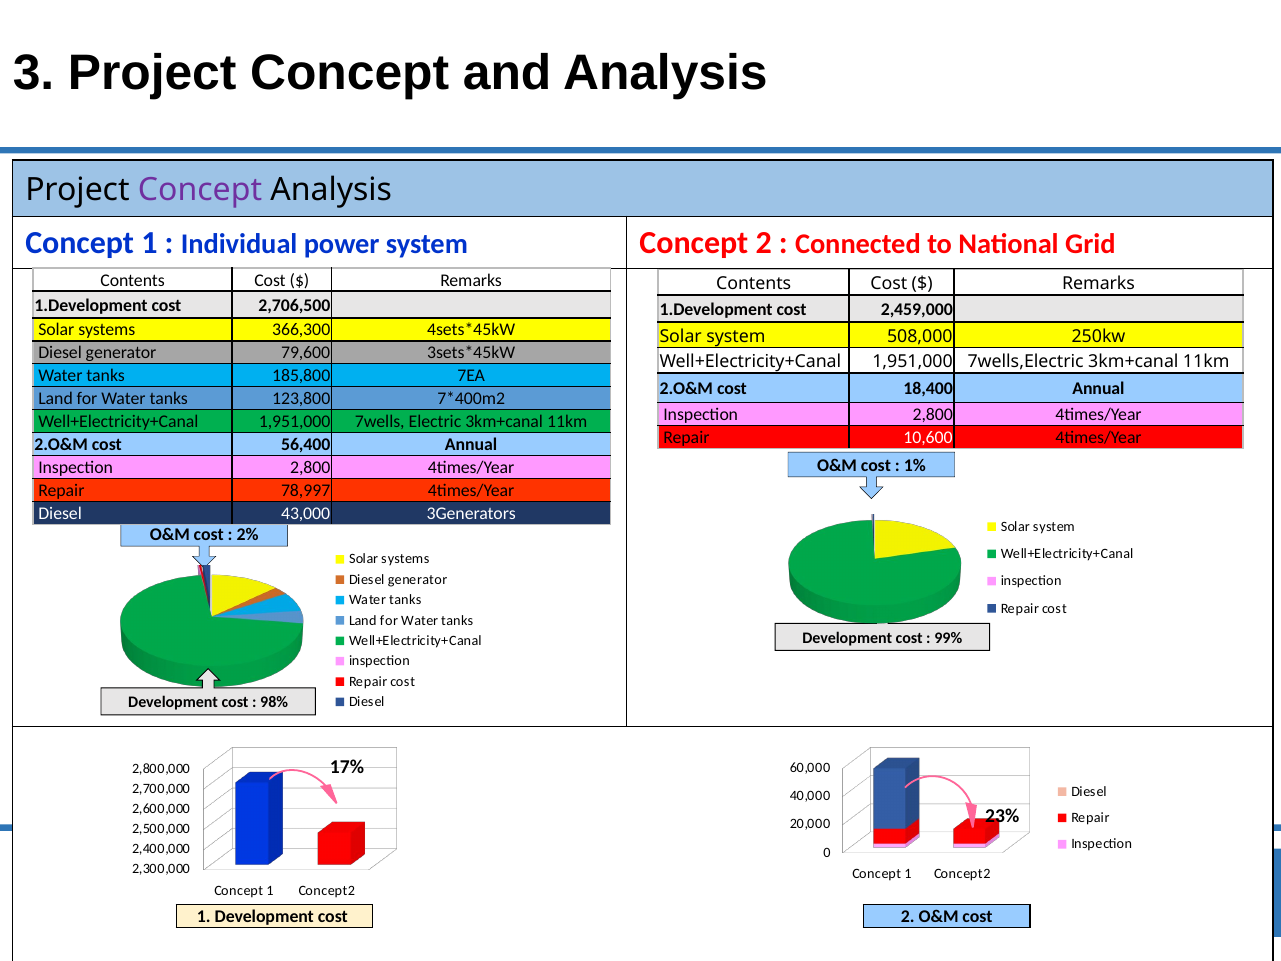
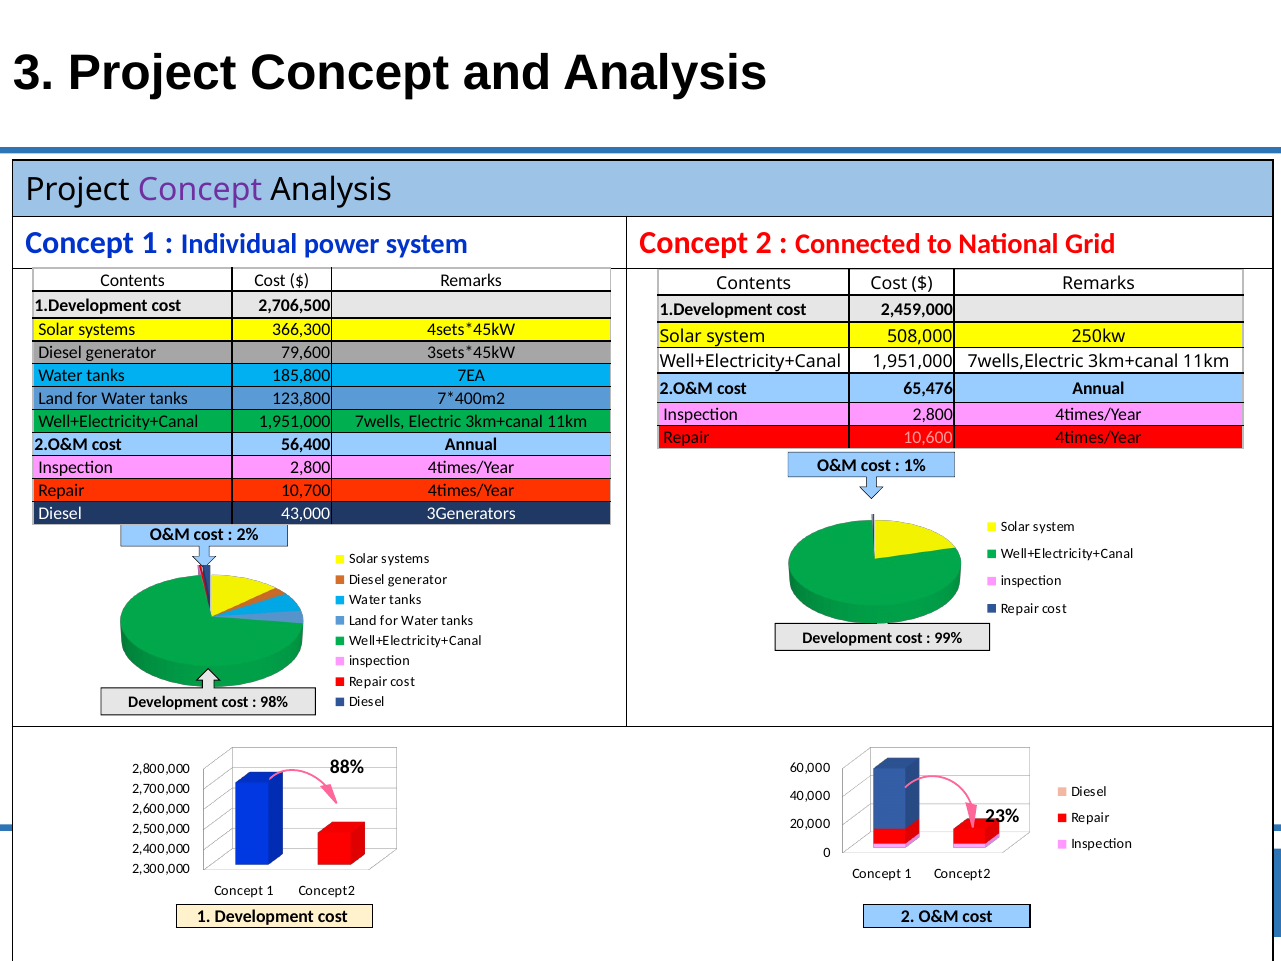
18,400: 18,400 -> 65,476
10,600 colour: white -> pink
78,997: 78,997 -> 10,700
17%: 17% -> 88%
